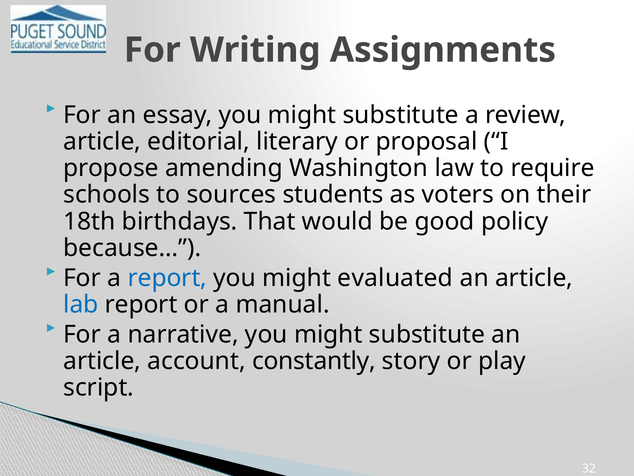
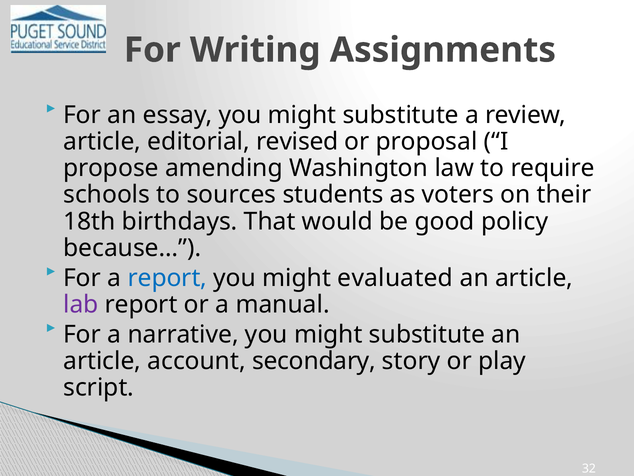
literary: literary -> revised
lab colour: blue -> purple
constantly: constantly -> secondary
